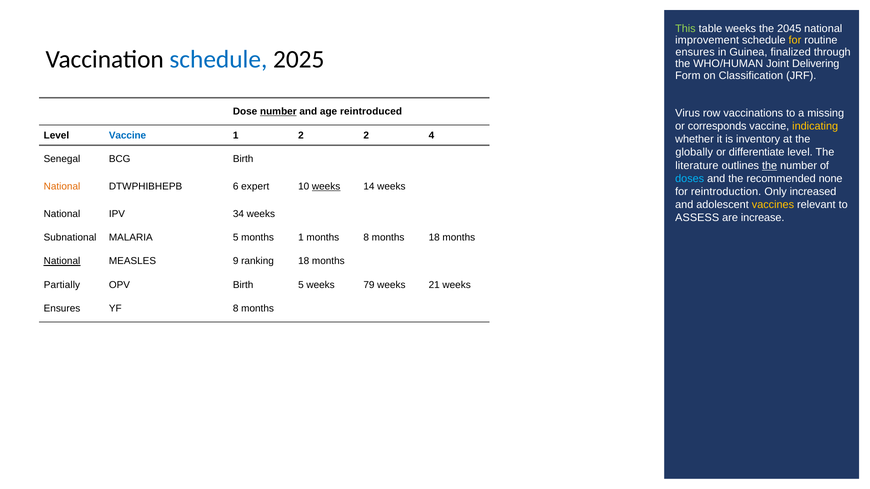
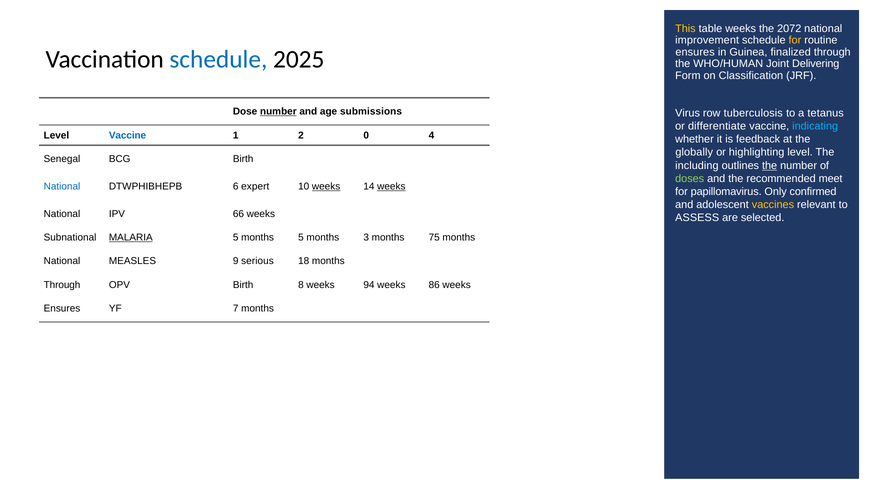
This colour: light green -> yellow
2045: 2045 -> 2072
reintroduced: reintroduced -> submissions
vaccinations: vaccinations -> tuberculosis
missing: missing -> tetanus
corresponds: corresponds -> differentiate
indicating colour: yellow -> light blue
2 2: 2 -> 0
inventory: inventory -> feedback
differentiate: differentiate -> highlighting
literature: literature -> including
doses colour: light blue -> light green
none: none -> meet
National at (62, 187) colour: orange -> blue
weeks at (391, 187) underline: none -> present
reintroduction: reintroduction -> papillomavirus
increased: increased -> confirmed
34: 34 -> 66
increase: increase -> selected
MALARIA underline: none -> present
months 1: 1 -> 5
months 8: 8 -> 3
months 18: 18 -> 75
National at (62, 261) underline: present -> none
ranking: ranking -> serious
Partially at (62, 285): Partially -> Through
Birth 5: 5 -> 8
79: 79 -> 94
21: 21 -> 86
YF 8: 8 -> 7
